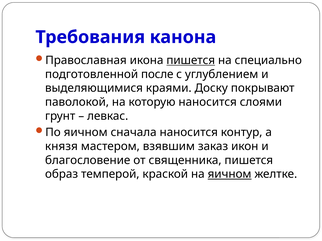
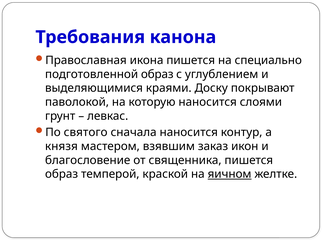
пишется at (191, 60) underline: present -> none
подготовленной после: после -> образ
По яичном: яичном -> святого
